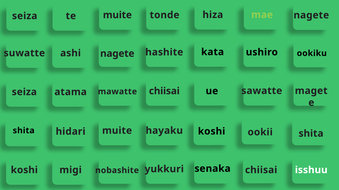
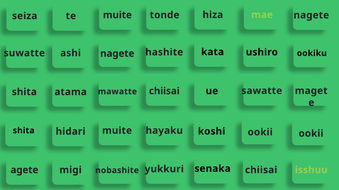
seiza at (24, 92): seiza -> shita
shita at (311, 134): shita -> ookii
koshi at (24, 171): koshi -> agete
isshuu colour: white -> light green
